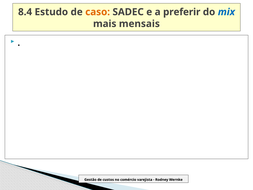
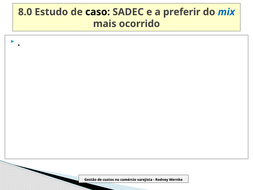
8.4: 8.4 -> 8.0
caso colour: orange -> black
mensais: mensais -> ocorrido
